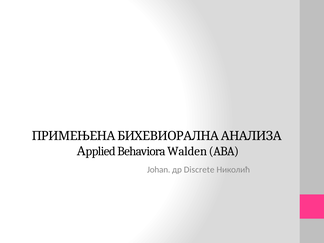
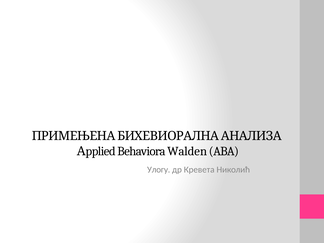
Johan: Johan -> Улогу
Discrete: Discrete -> Кревета
